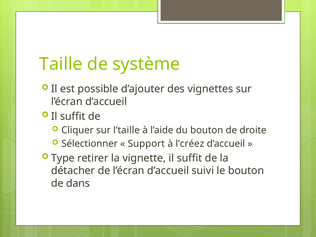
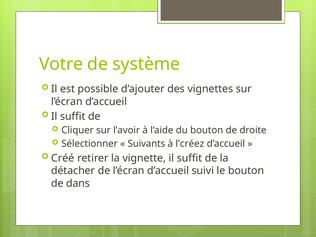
Taille: Taille -> Votre
l’taille: l’taille -> l’avoir
Support: Support -> Suivants
Type: Type -> Créé
